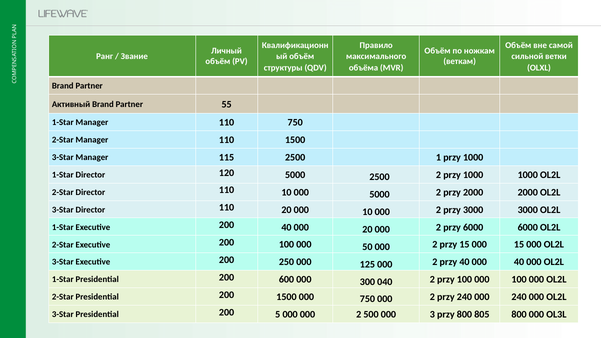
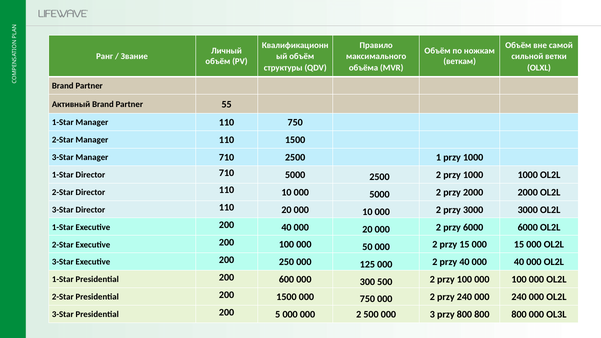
Manager 115: 115 -> 710
Director 120: 120 -> 710
300 040: 040 -> 500
przy 800 805: 805 -> 800
